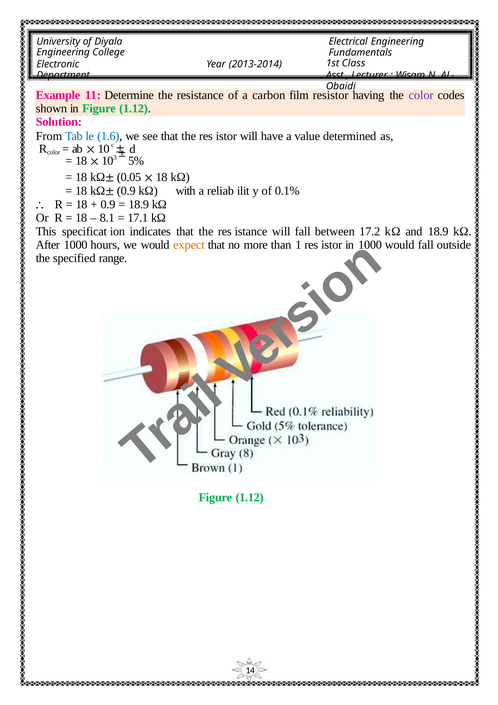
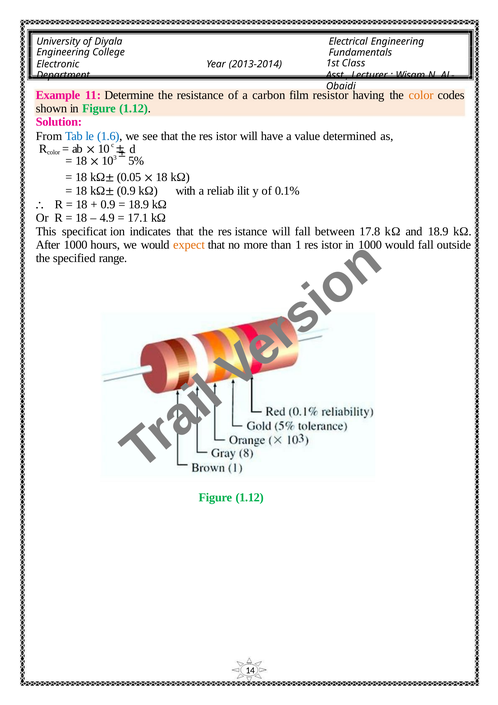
color at (421, 95) colour: purple -> orange
8.1: 8.1 -> 4.9
17.2: 17.2 -> 17.8
